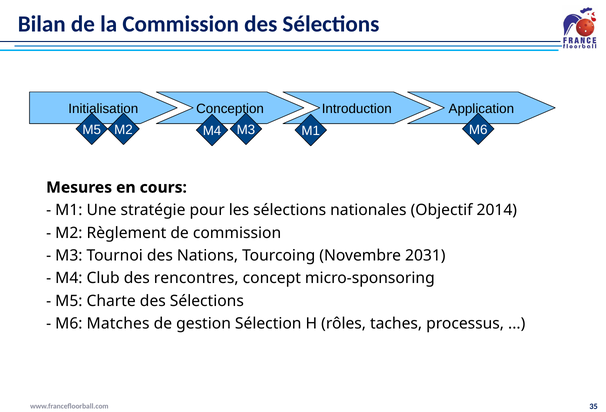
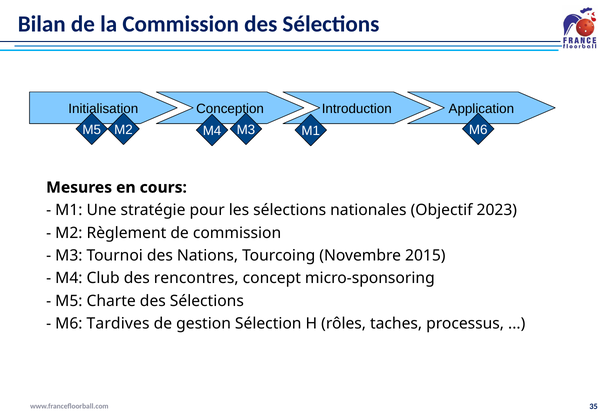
2014: 2014 -> 2023
2031: 2031 -> 2015
Matches: Matches -> Tardives
